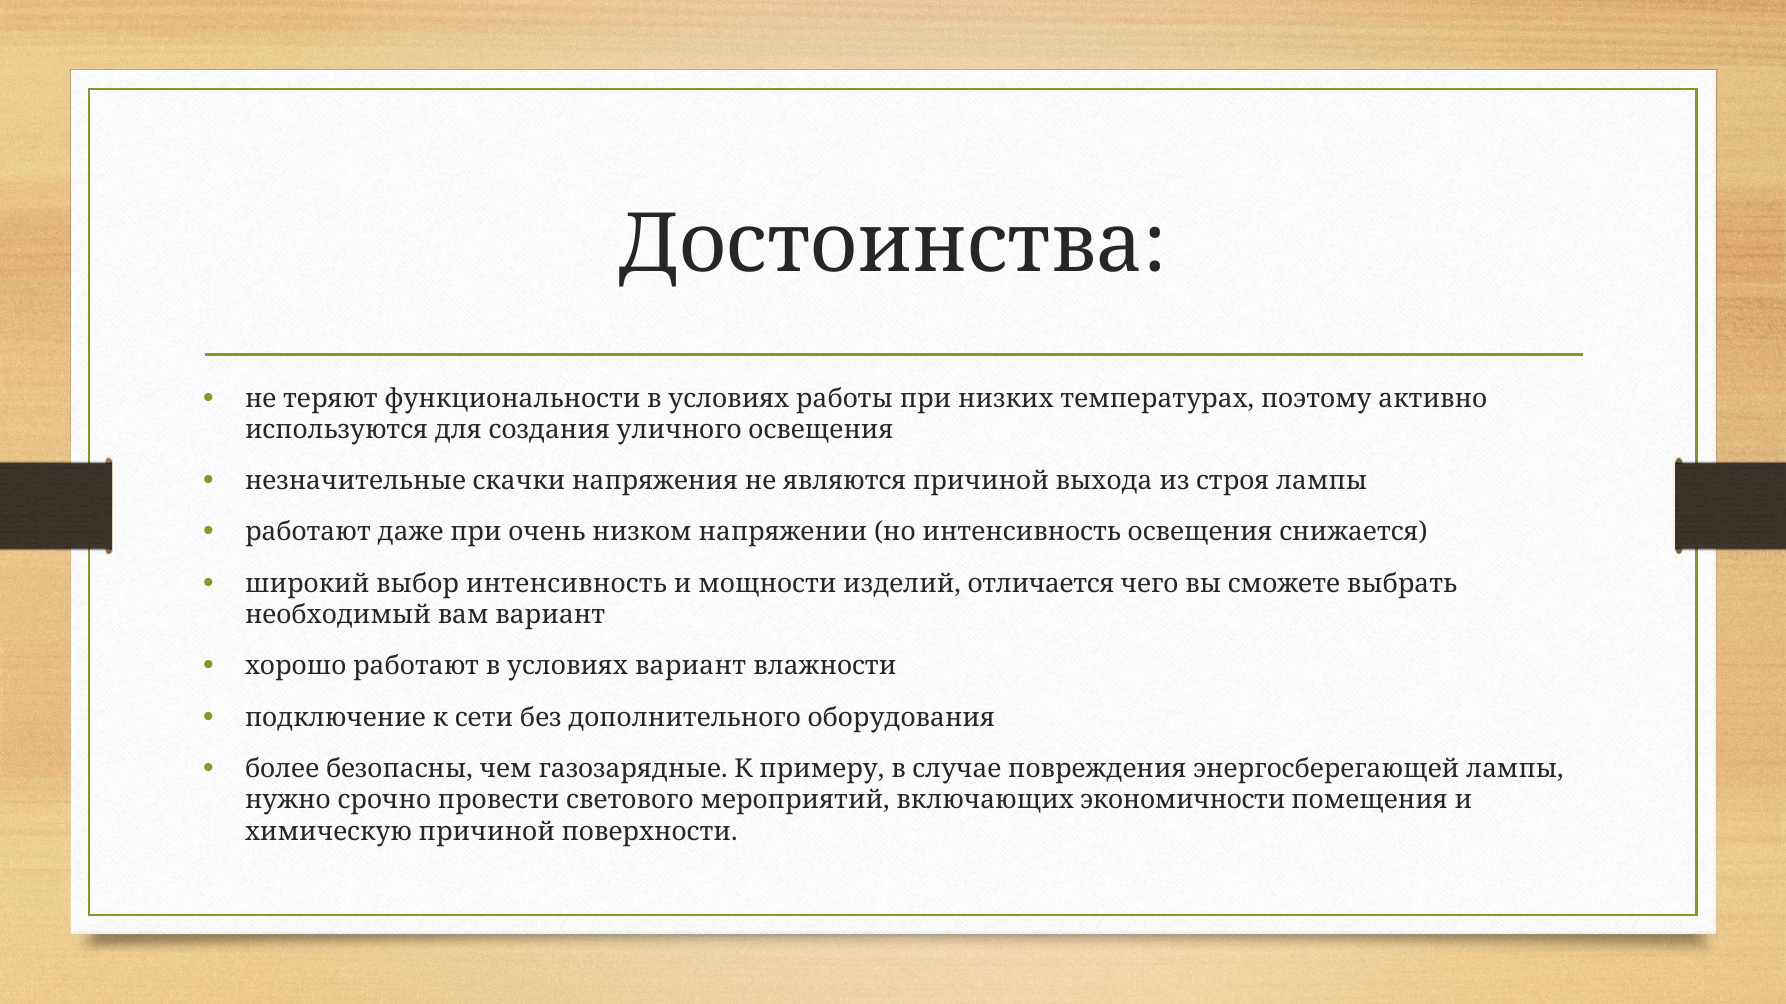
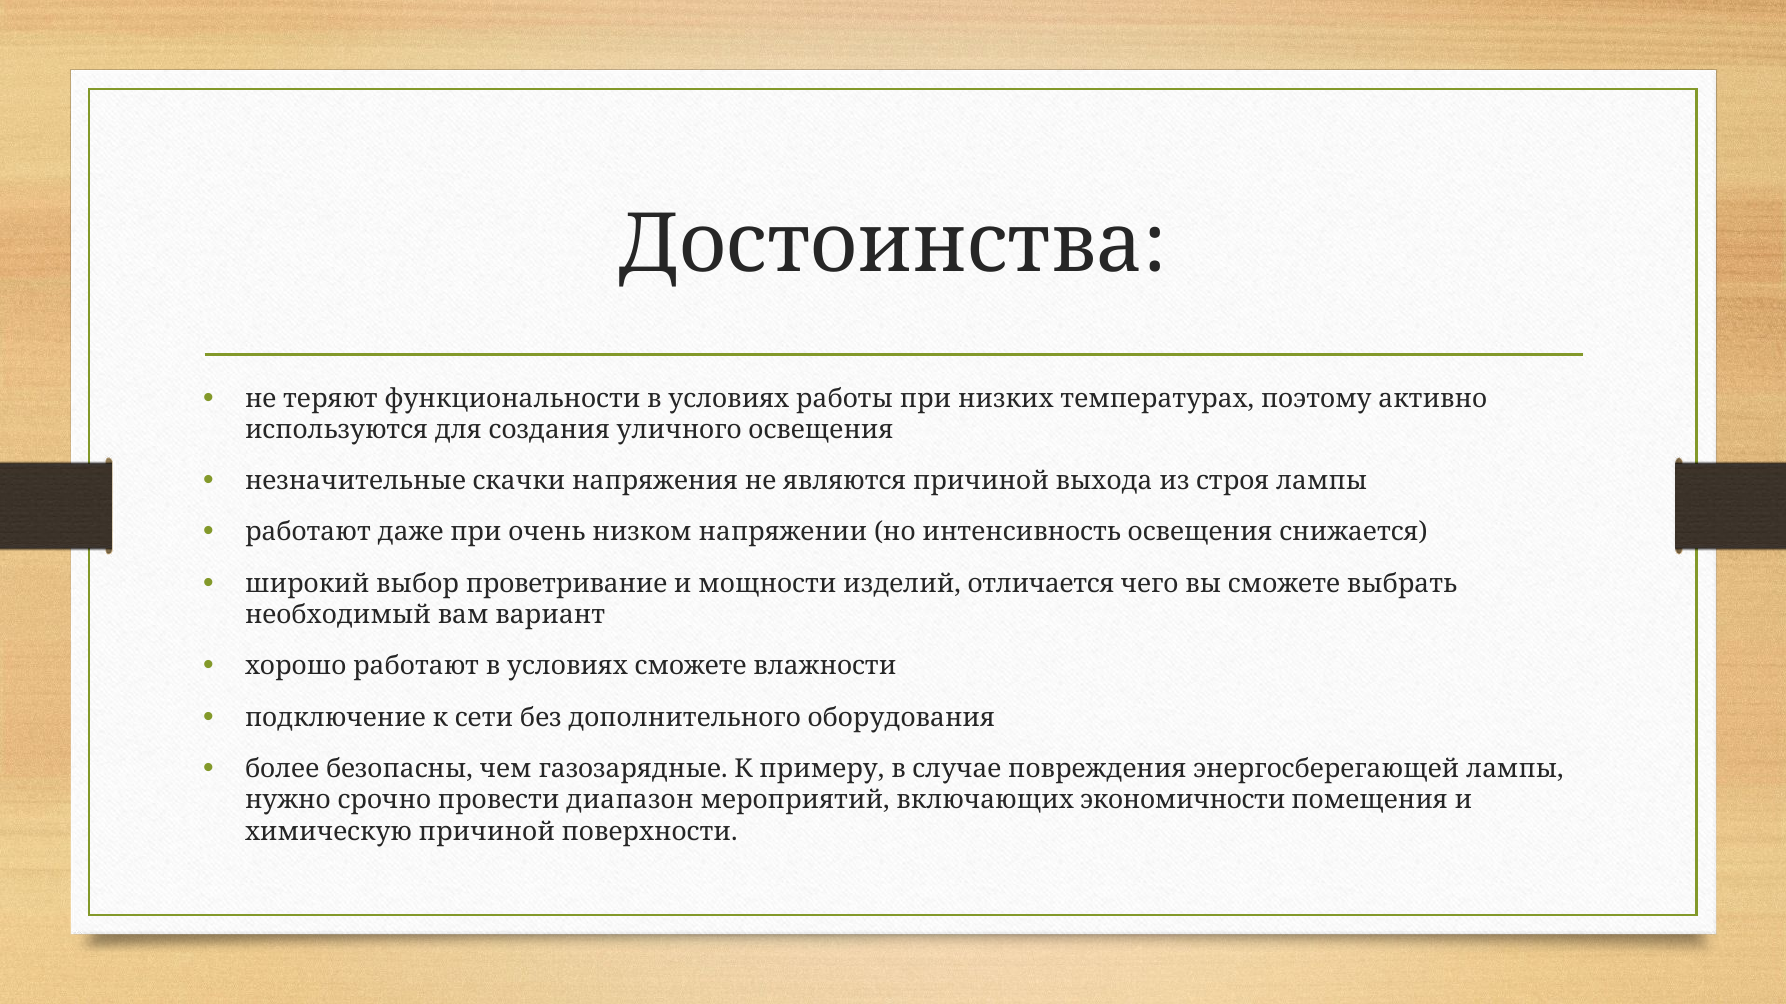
выбор интенсивность: интенсивность -> проветривание
условиях вариант: вариант -> сможете
светового: светового -> диапазон
